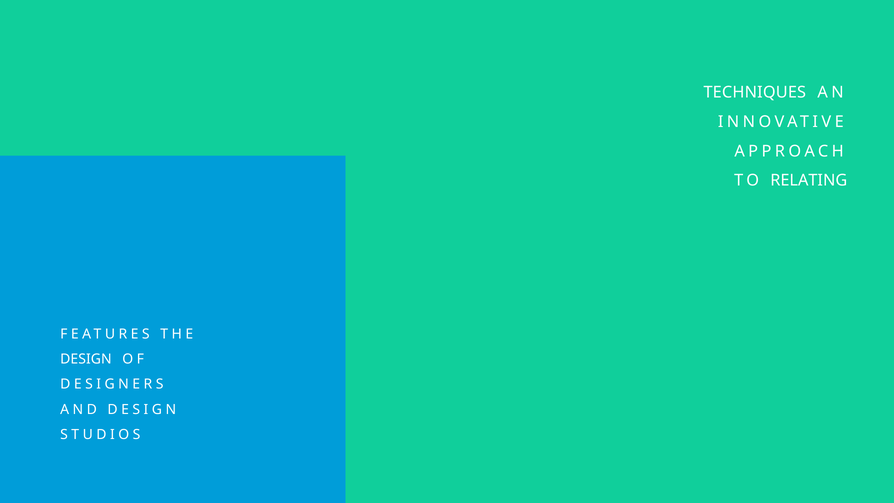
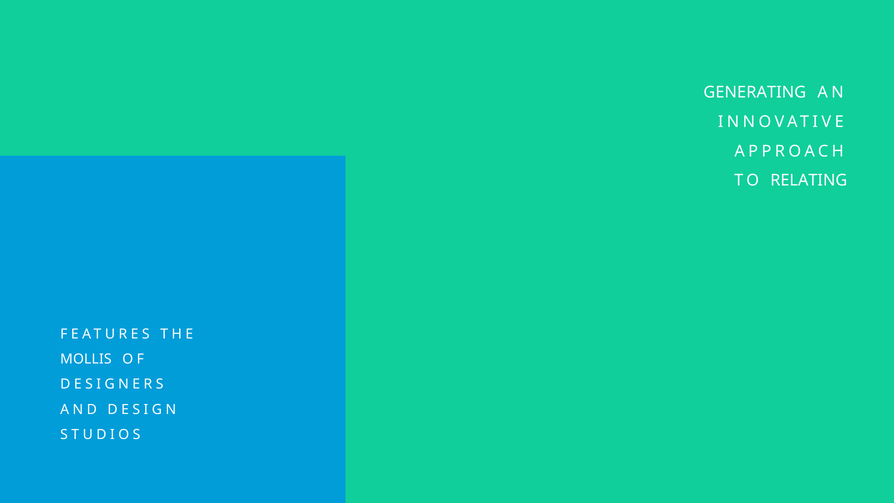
TECHNIQUES: TECHNIQUES -> GENERATING
DESIGN: DESIGN -> MOLLIS
